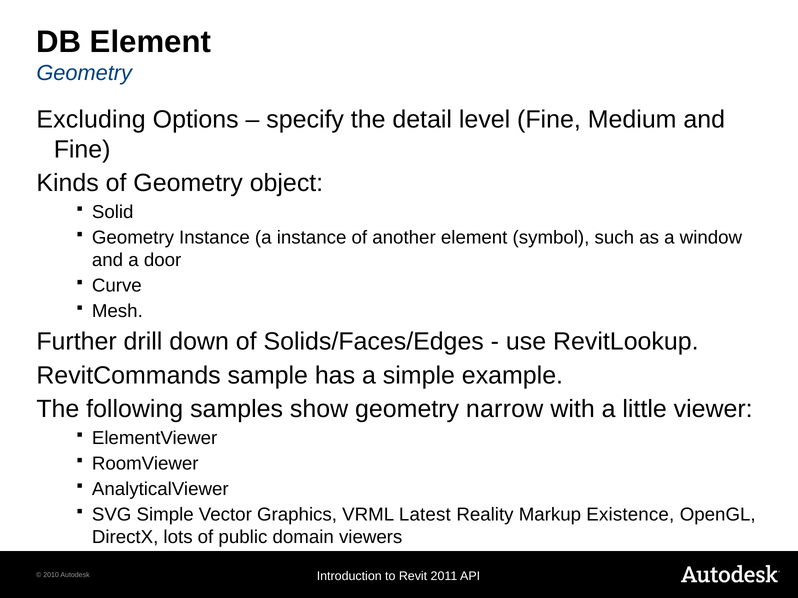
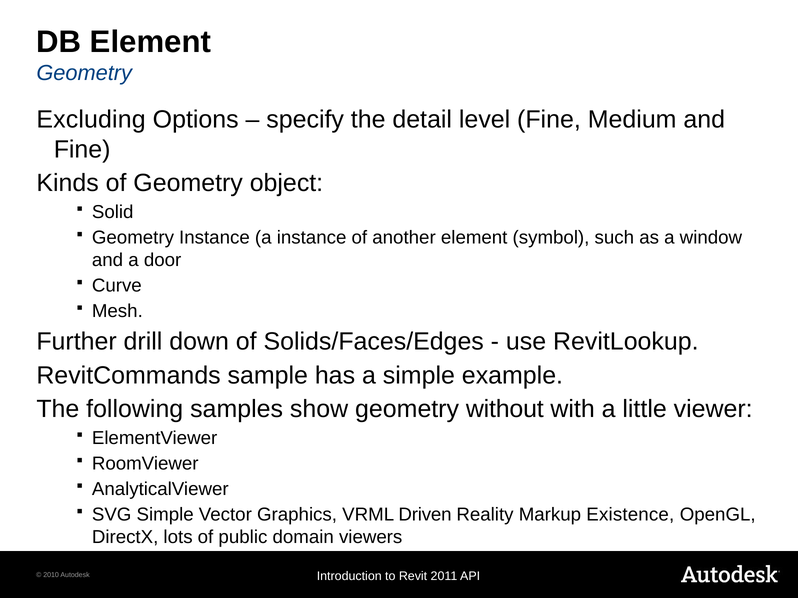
narrow: narrow -> without
Latest: Latest -> Driven
